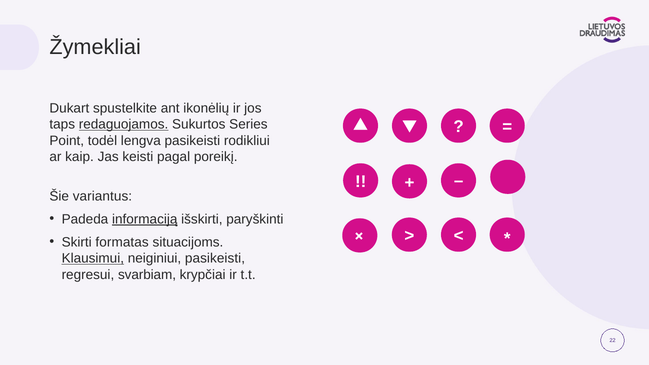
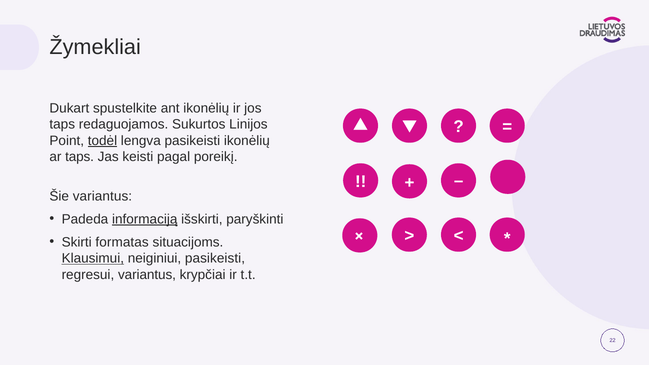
redaguojamos underline: present -> none
Series: Series -> Linijos
todėl underline: none -> present
pasikeisti rodikliui: rodikliui -> ikonėlių
ar kaip: kaip -> taps
regresui svarbiam: svarbiam -> variantus
